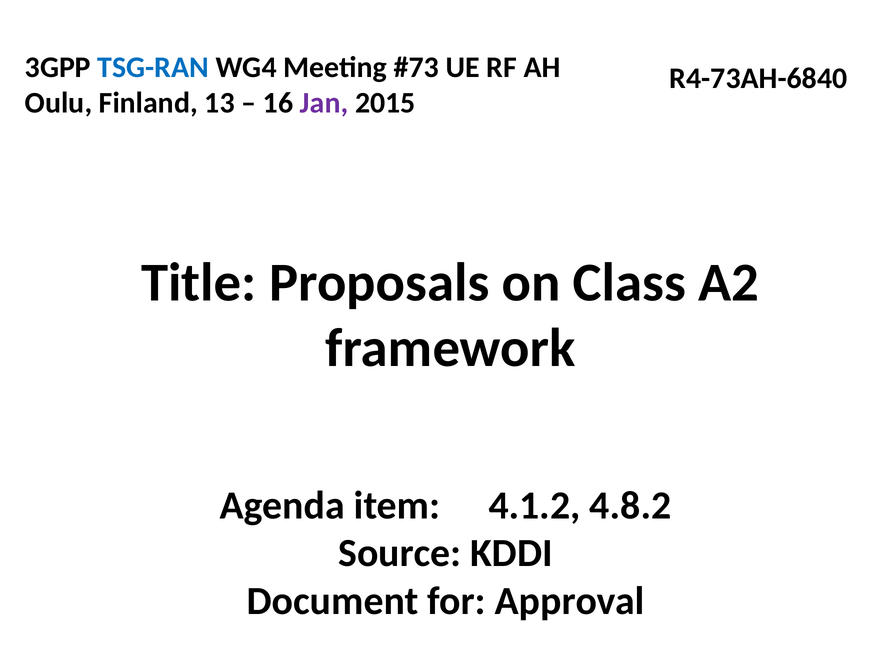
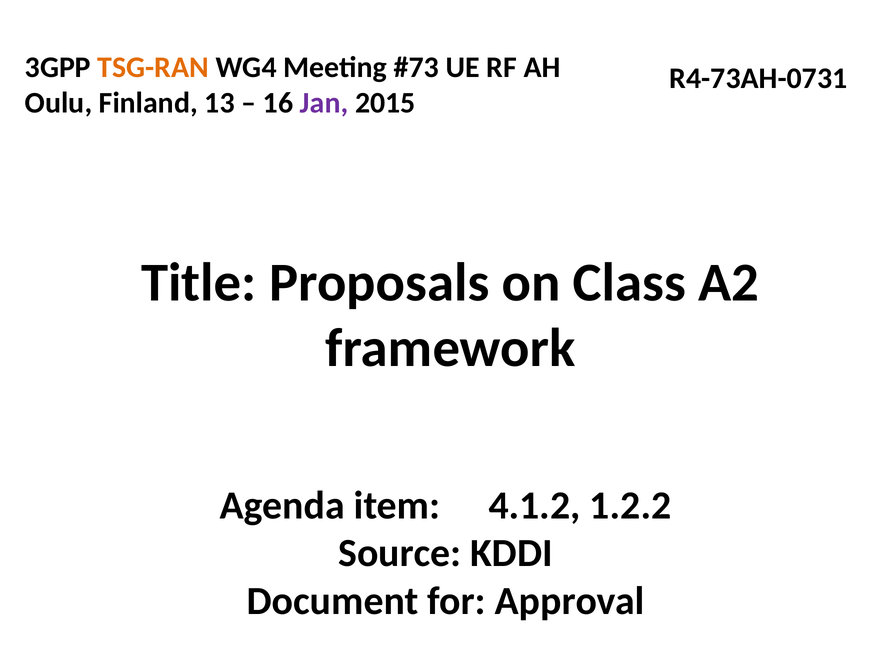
TSG-RAN colour: blue -> orange
R4-73AH-6840: R4-73AH-6840 -> R4-73AH-0731
4.8.2: 4.8.2 -> 1.2.2
